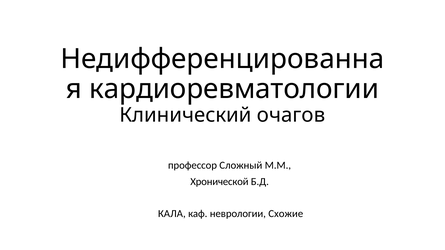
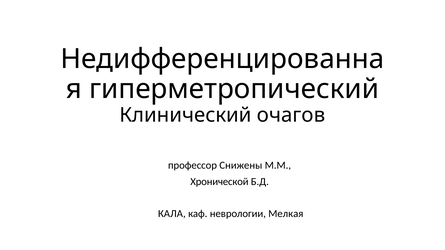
кардиоревматологии: кардиоревматологии -> гиперметропический
Сложный: Сложный -> Снижены
Схожие: Схожие -> Мелкая
